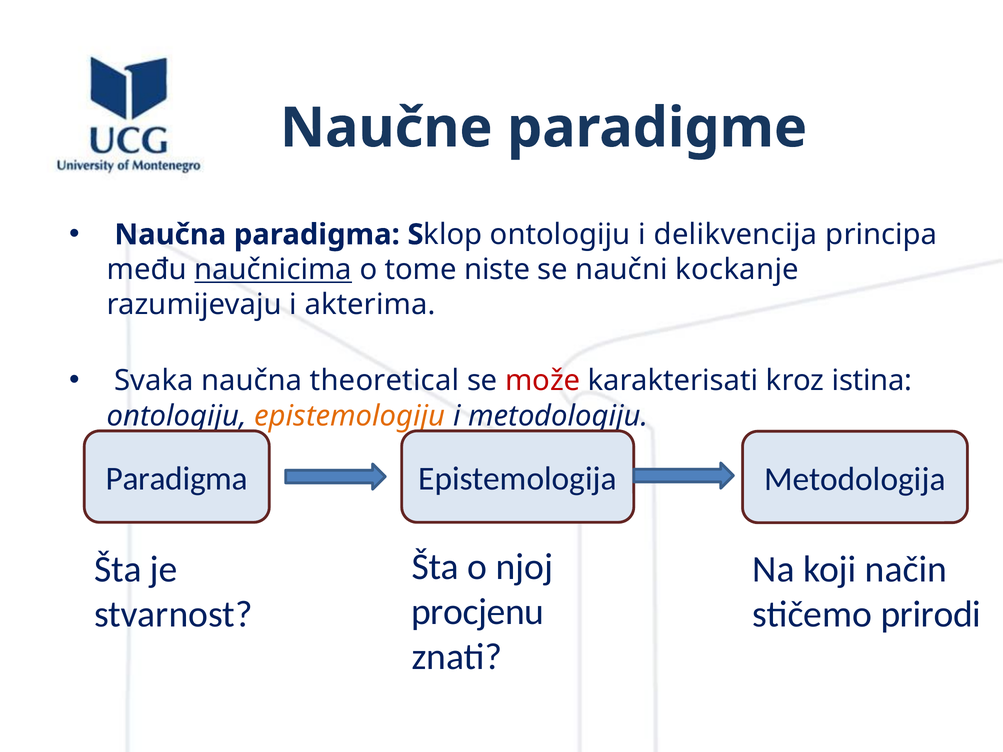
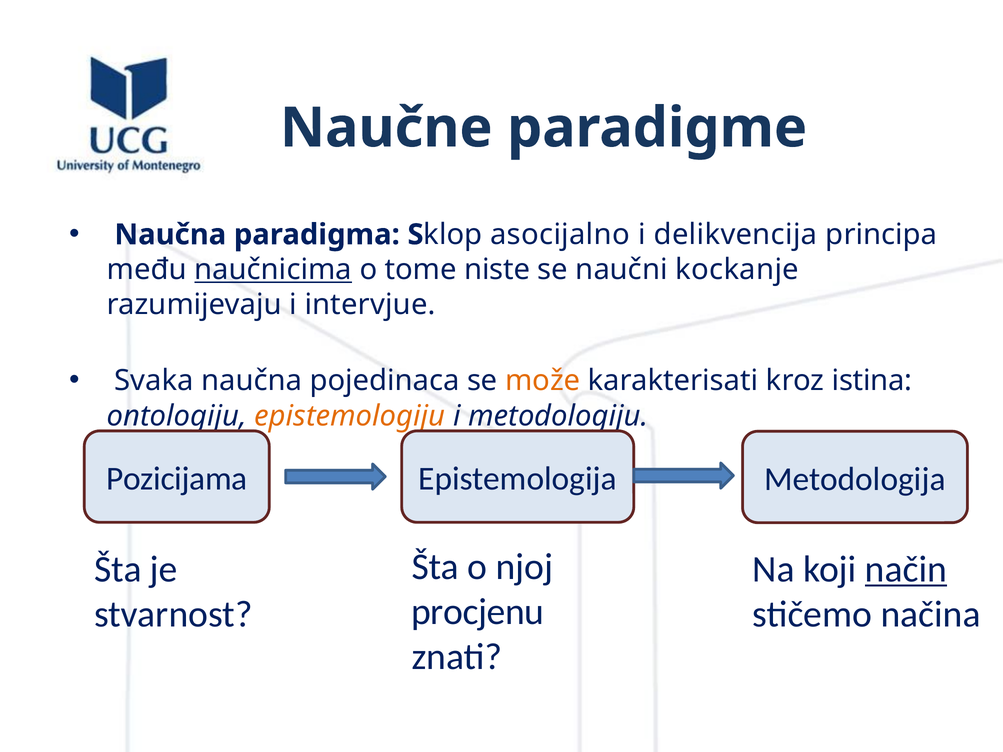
ontologiju at (560, 235): ontologiju -> asocijalno
akterima: akterima -> intervjue
theoretical: theoretical -> pojedinaca
može colour: red -> orange
Paradigma at (177, 479): Paradigma -> Pozicijama
način underline: none -> present
prirodi: prirodi -> načina
